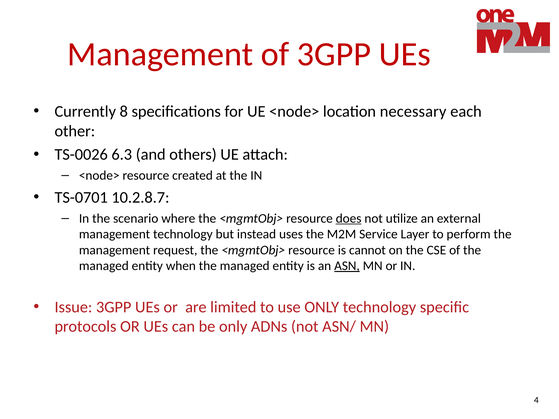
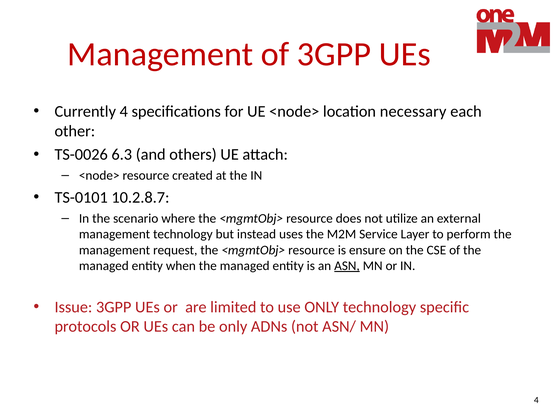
Currently 8: 8 -> 4
TS-0701: TS-0701 -> TS-0101
does underline: present -> none
cannot: cannot -> ensure
